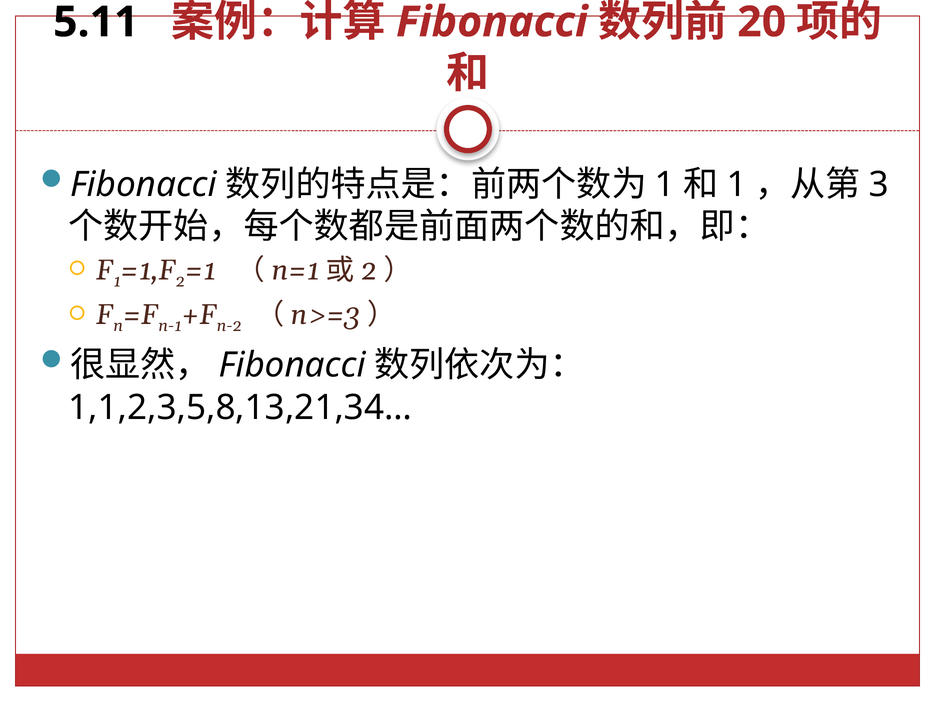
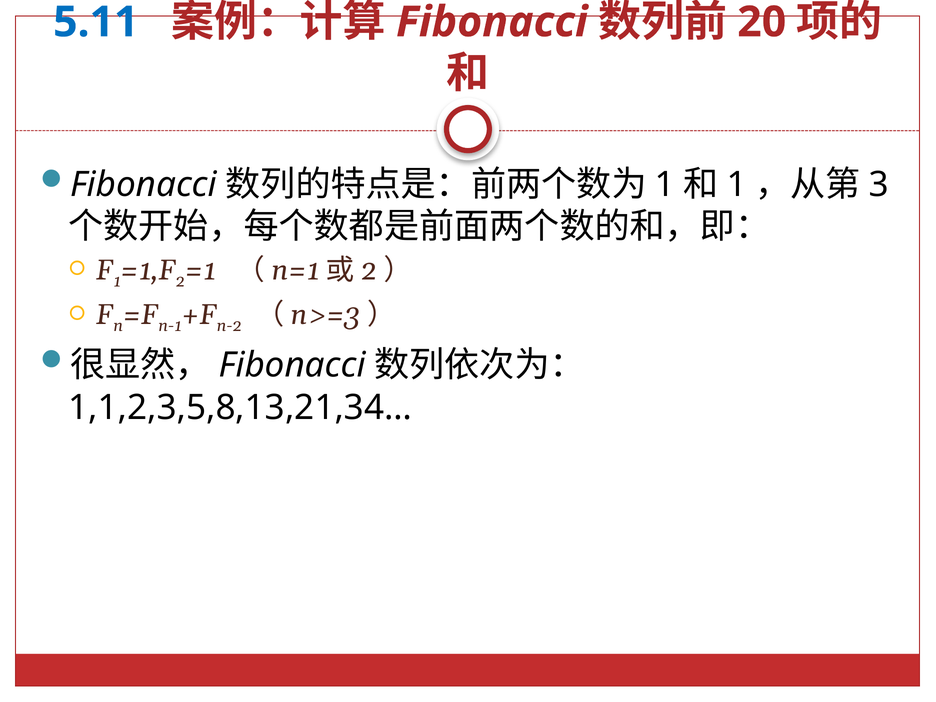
5.11 colour: black -> blue
